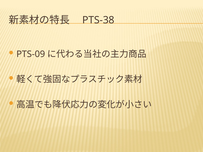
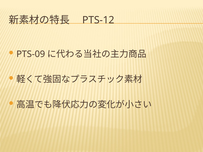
PTS-38: PTS-38 -> PTS-12
